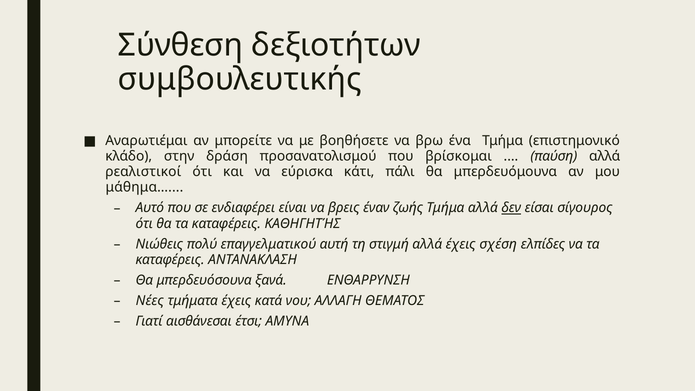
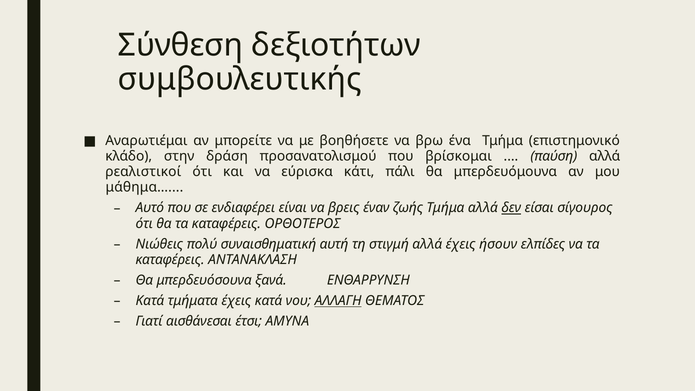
ΚΑΘΗΓΗΤΉΣ: ΚΑΘΗΓΗΤΉΣ -> ΟΡΘΟΤΕΡΟΣ
επαγγελματικού: επαγγελματικού -> συναισθηματική
σχέση: σχέση -> ήσουν
Νέες at (150, 301): Νέες -> Κατά
ΑΛΛΑΓΗ underline: none -> present
